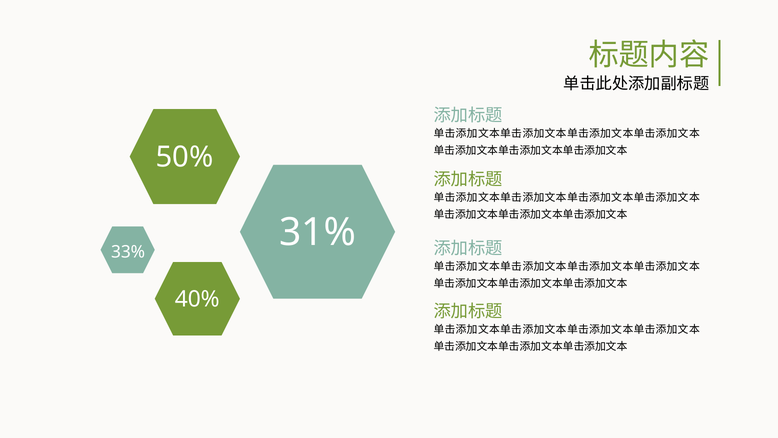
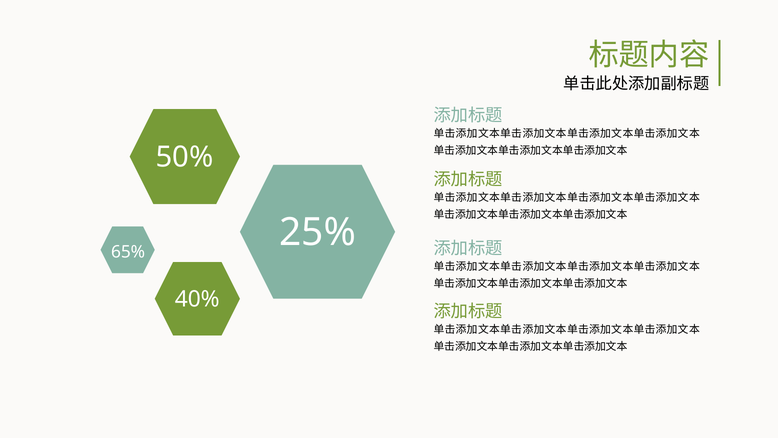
31%: 31% -> 25%
33%: 33% -> 65%
